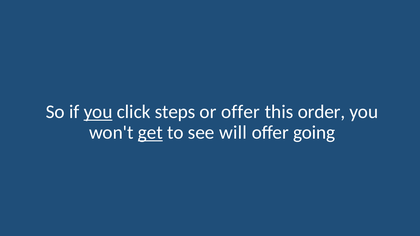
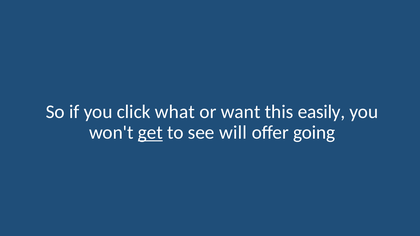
you at (98, 112) underline: present -> none
steps: steps -> what
or offer: offer -> want
order: order -> easily
